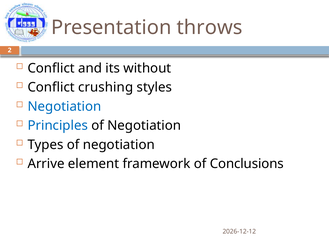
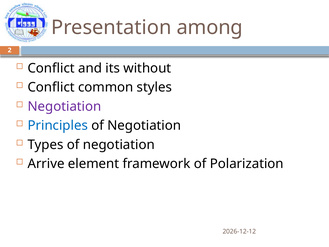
throws: throws -> among
crushing: crushing -> common
Negotiation at (64, 106) colour: blue -> purple
Conclusions: Conclusions -> Polarization
